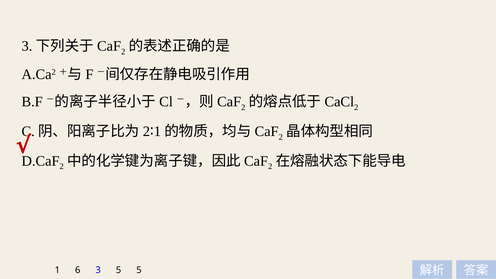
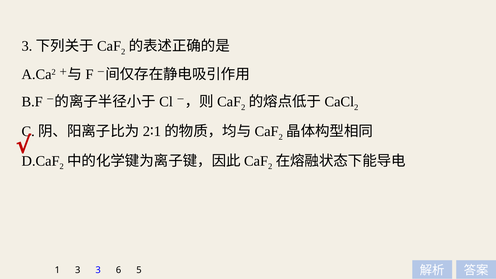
1 6: 6 -> 3
3 5: 5 -> 6
